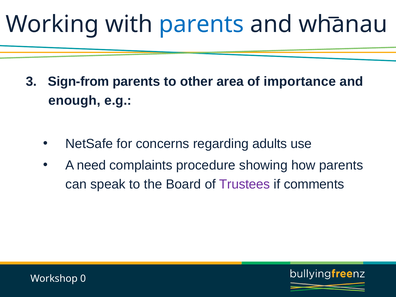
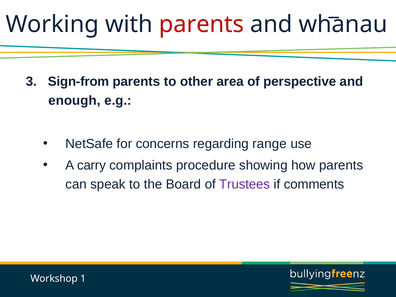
parents at (201, 24) colour: blue -> red
importance: importance -> perspective
adults: adults -> range
need: need -> carry
0: 0 -> 1
